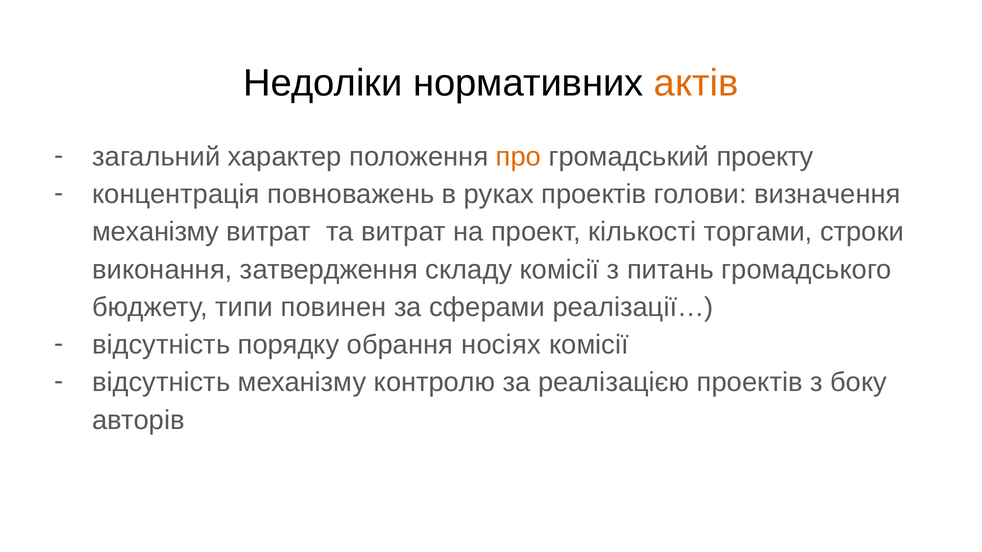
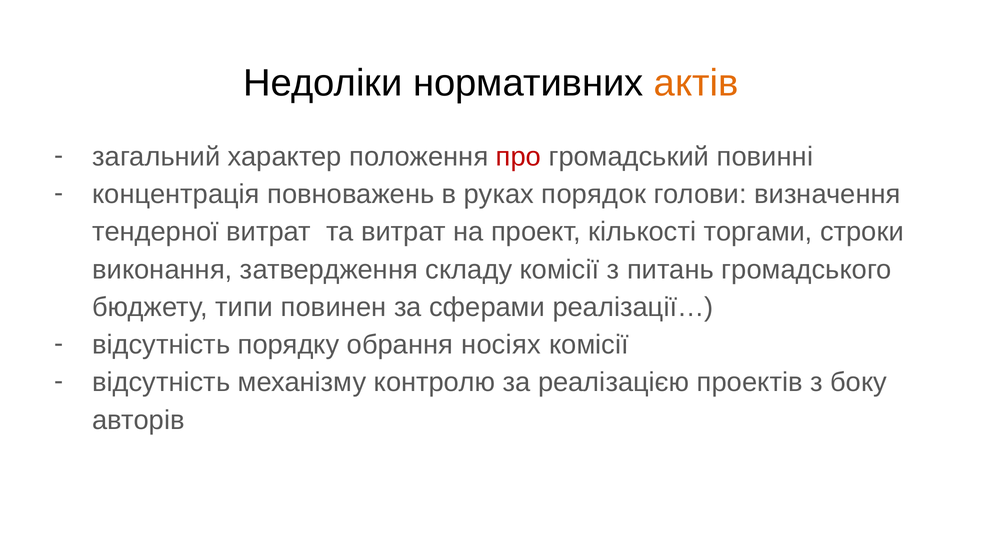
про colour: orange -> red
проекту: проекту -> повинні
руках проектів: проектів -> порядок
механізму at (156, 232): механізму -> тендерної
